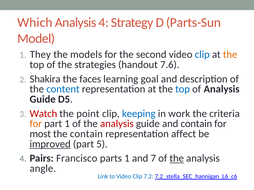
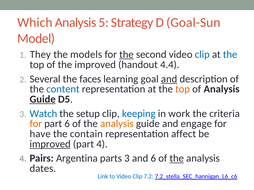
Analysis 4: 4 -> 5
Parts-Sun: Parts-Sun -> Goal-Sun
the at (126, 55) underline: none -> present
the at (230, 55) colour: orange -> blue
the strategies: strategies -> improved
7.6: 7.6 -> 4.4
Shakira: Shakira -> Several
and at (169, 79) underline: none -> present
top at (183, 89) colour: blue -> orange
Guide at (43, 99) underline: none -> present
Watch colour: red -> blue
point: point -> setup
part 1: 1 -> 6
analysis at (117, 124) colour: red -> orange
and contain: contain -> engage
most: most -> have
part 5: 5 -> 4
Francisco: Francisco -> Argentina
parts 1: 1 -> 3
and 7: 7 -> 6
angle: angle -> dates
